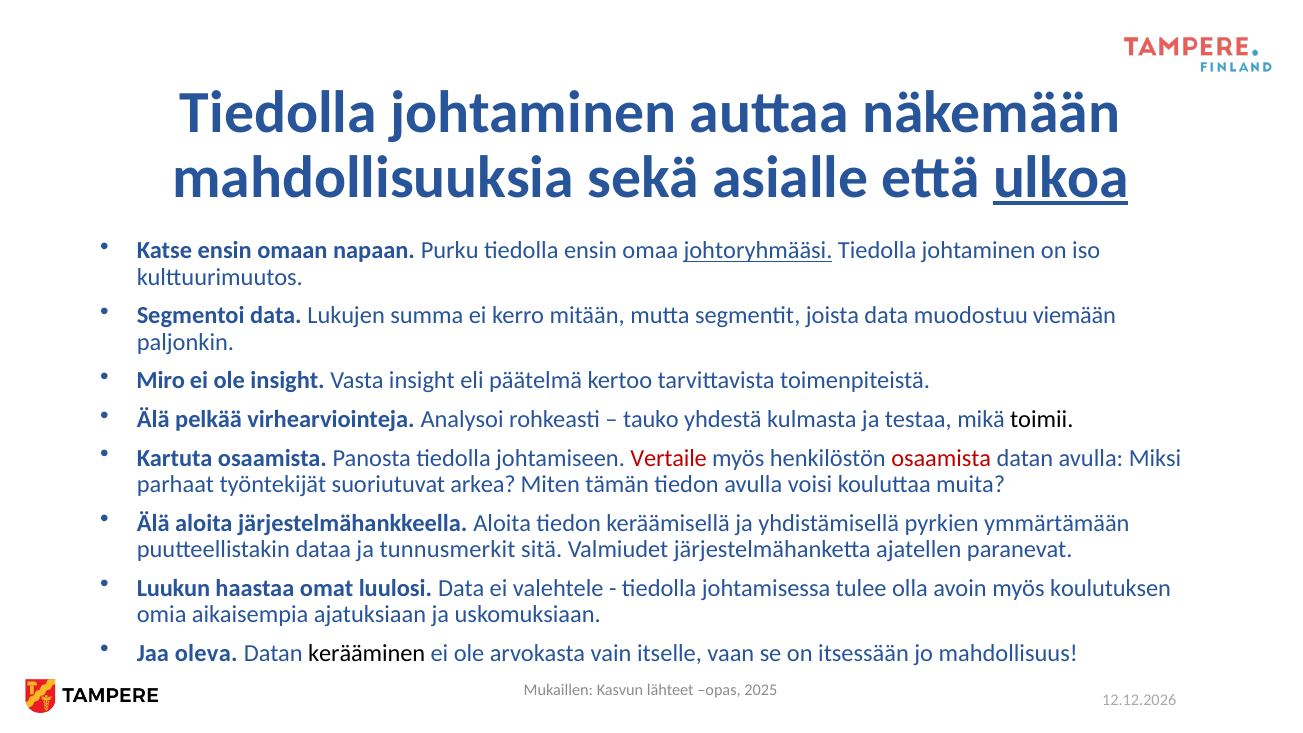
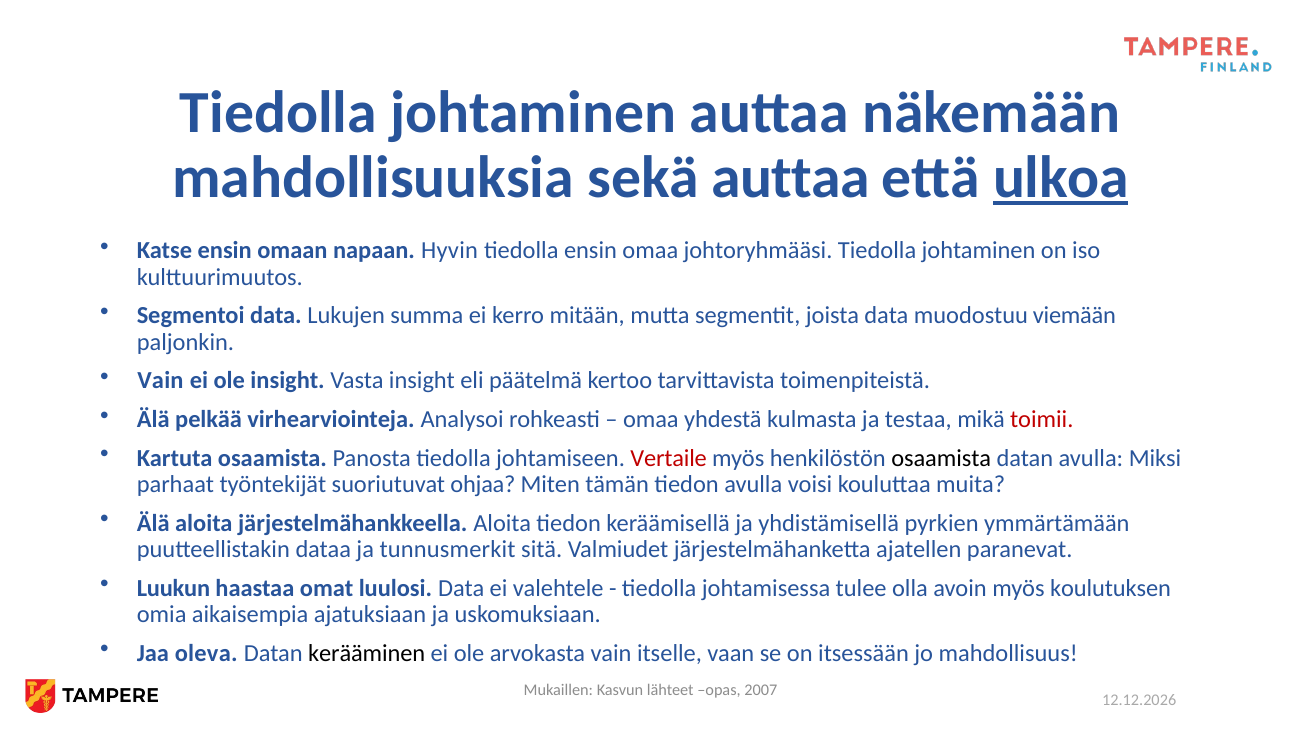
sekä asialle: asialle -> auttaa
Purku: Purku -> Hyvin
johtoryhmääsi underline: present -> none
Miro at (161, 381): Miro -> Vain
tauko at (651, 419): tauko -> omaa
toimii colour: black -> red
osaamista at (941, 458) colour: red -> black
arkea: arkea -> ohjaa
2025: 2025 -> 2007
